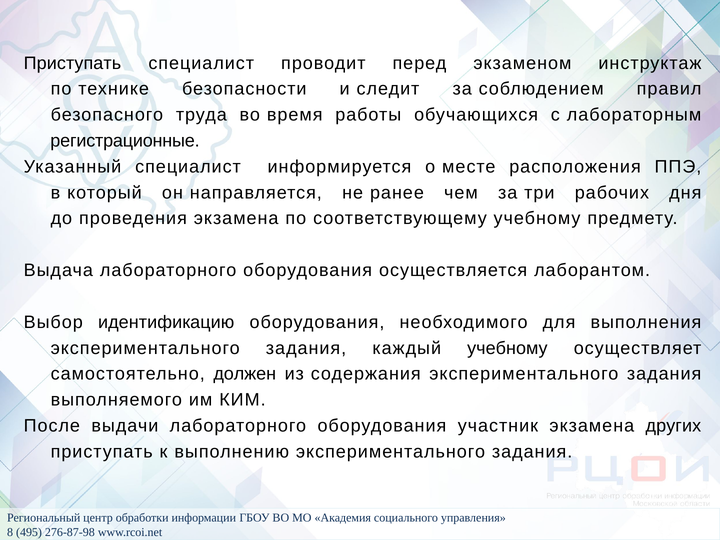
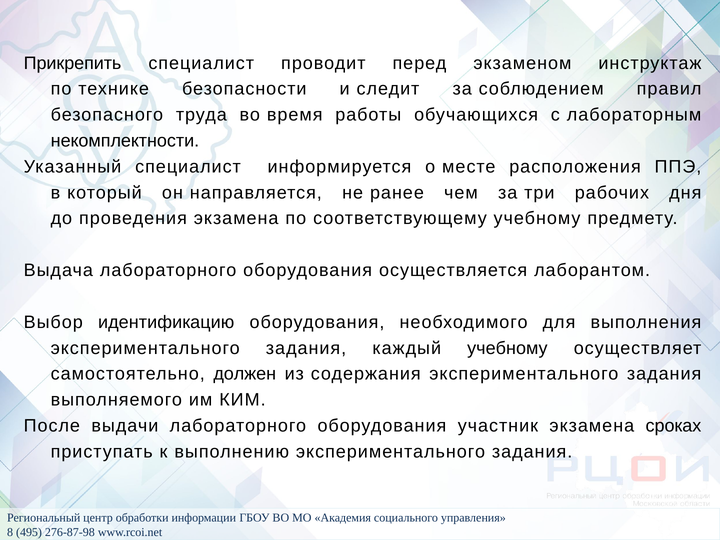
Приступать at (72, 63): Приступать -> Прикрепить
регистрационные: регистрационные -> некомплектности
других: других -> сроках
